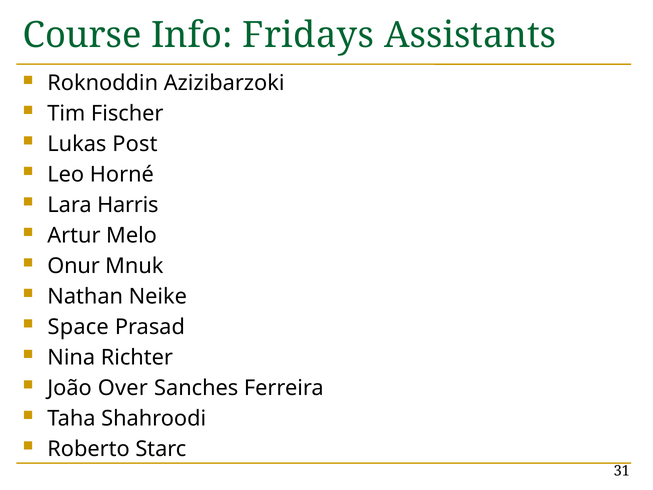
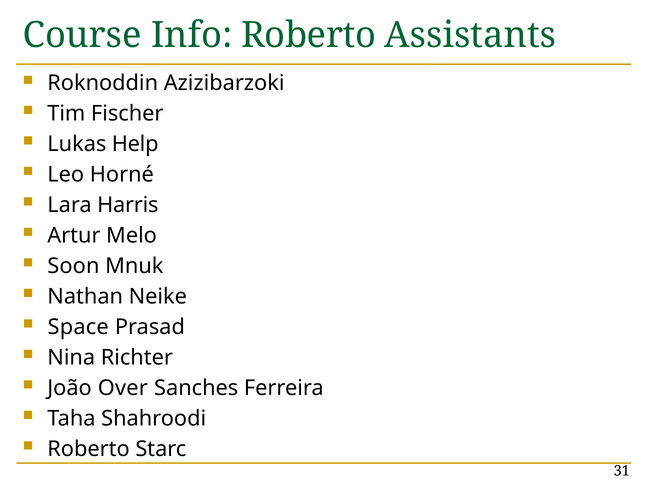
Info Fridays: Fridays -> Roberto
Post: Post -> Help
Onur: Onur -> Soon
